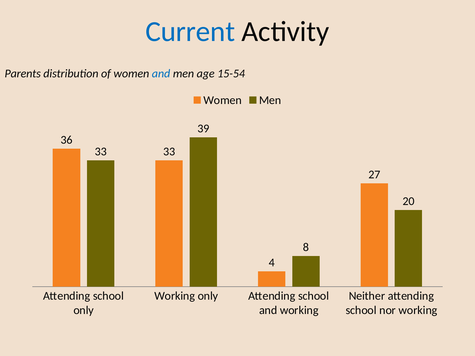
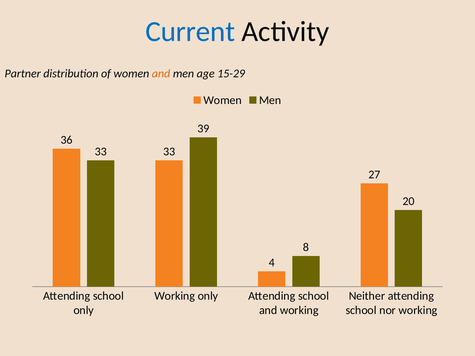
Parents: Parents -> Partner
and at (161, 74) colour: blue -> orange
15-54: 15-54 -> 15-29
